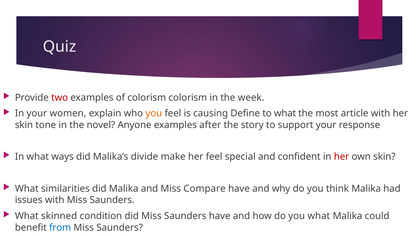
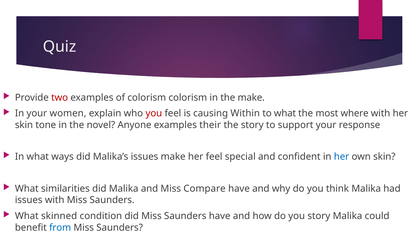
the week: week -> make
you at (154, 113) colour: orange -> red
Define: Define -> Within
article: article -> where
after: after -> their
Malika’s divide: divide -> issues
her at (342, 157) colour: red -> blue
you what: what -> story
